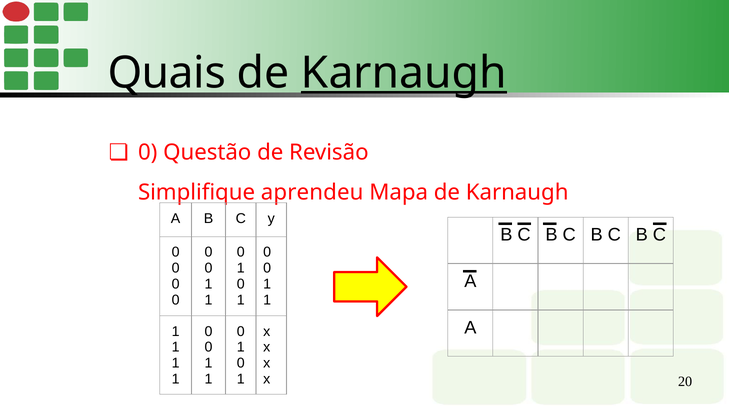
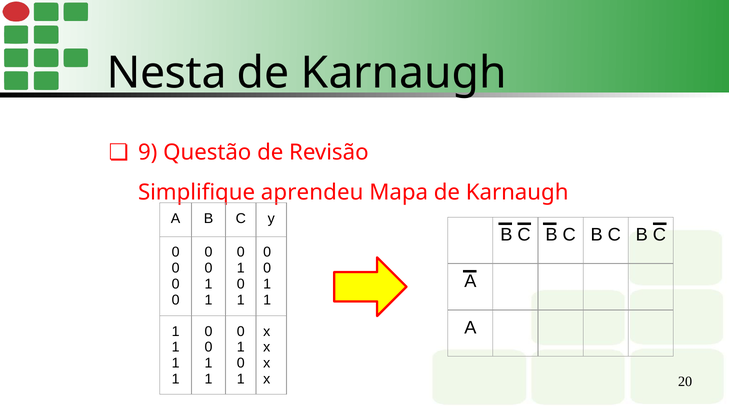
Quais: Quais -> Nesta
Karnaugh at (404, 73) underline: present -> none
0 at (148, 153): 0 -> 9
